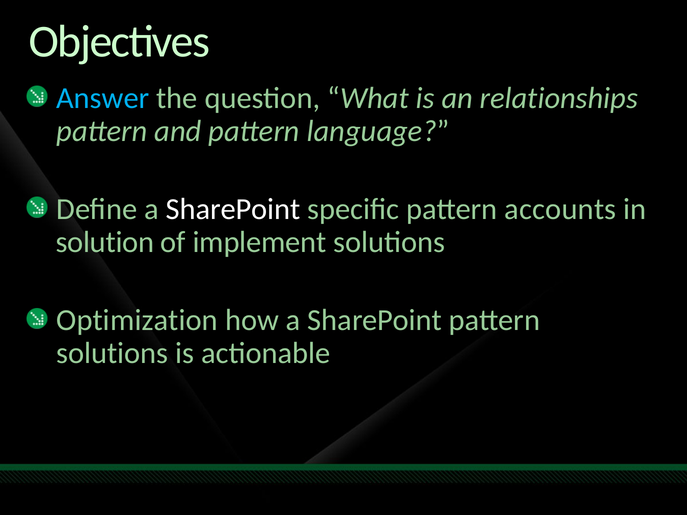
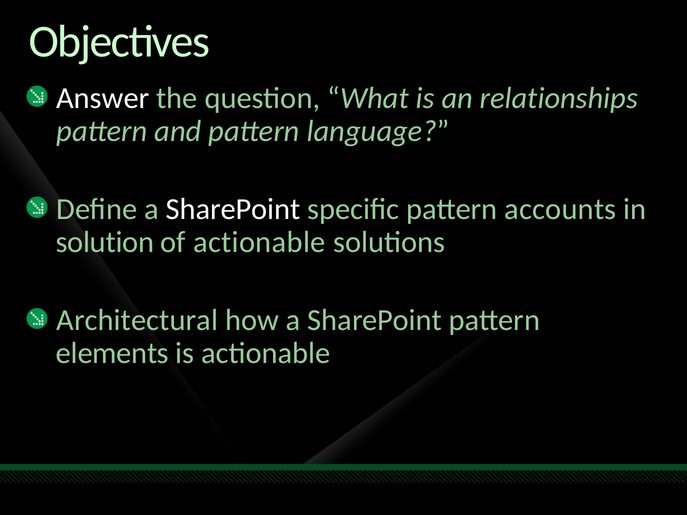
Answer colour: light blue -> white
of implement: implement -> actionable
Optimization: Optimization -> Architectural
solutions at (112, 354): solutions -> elements
